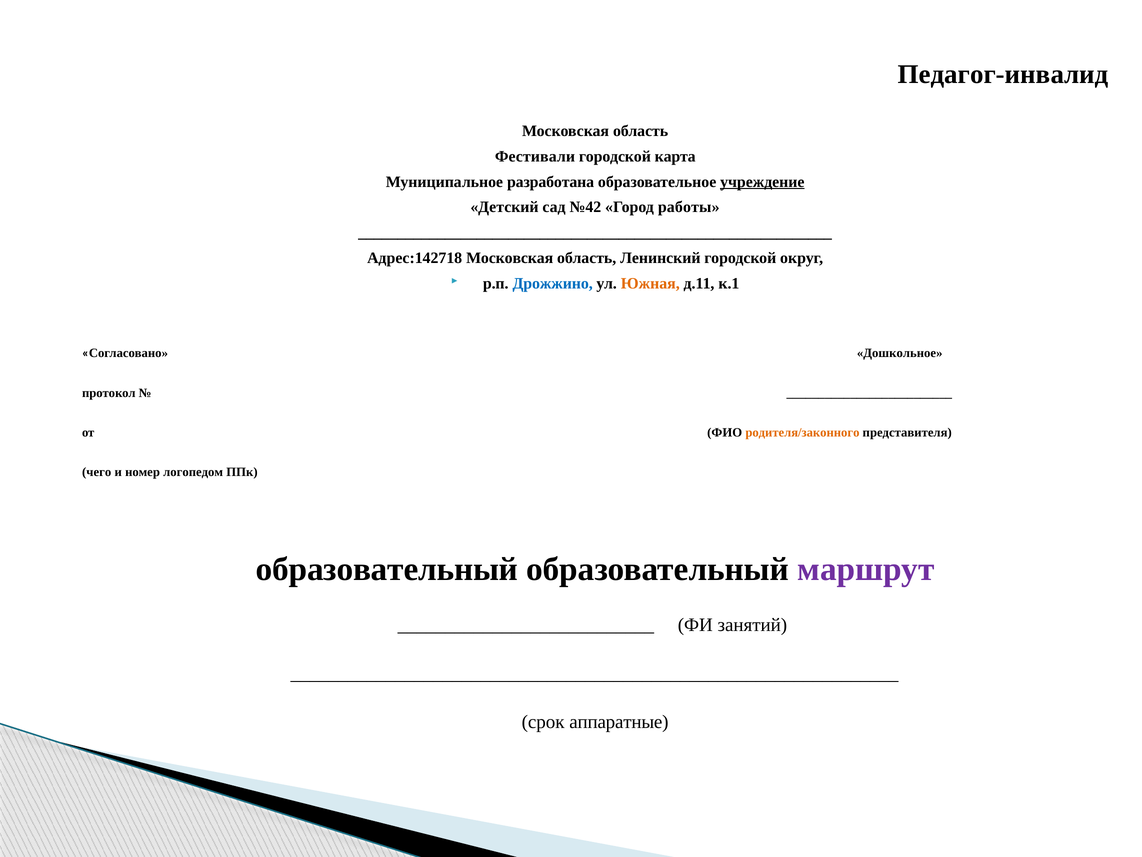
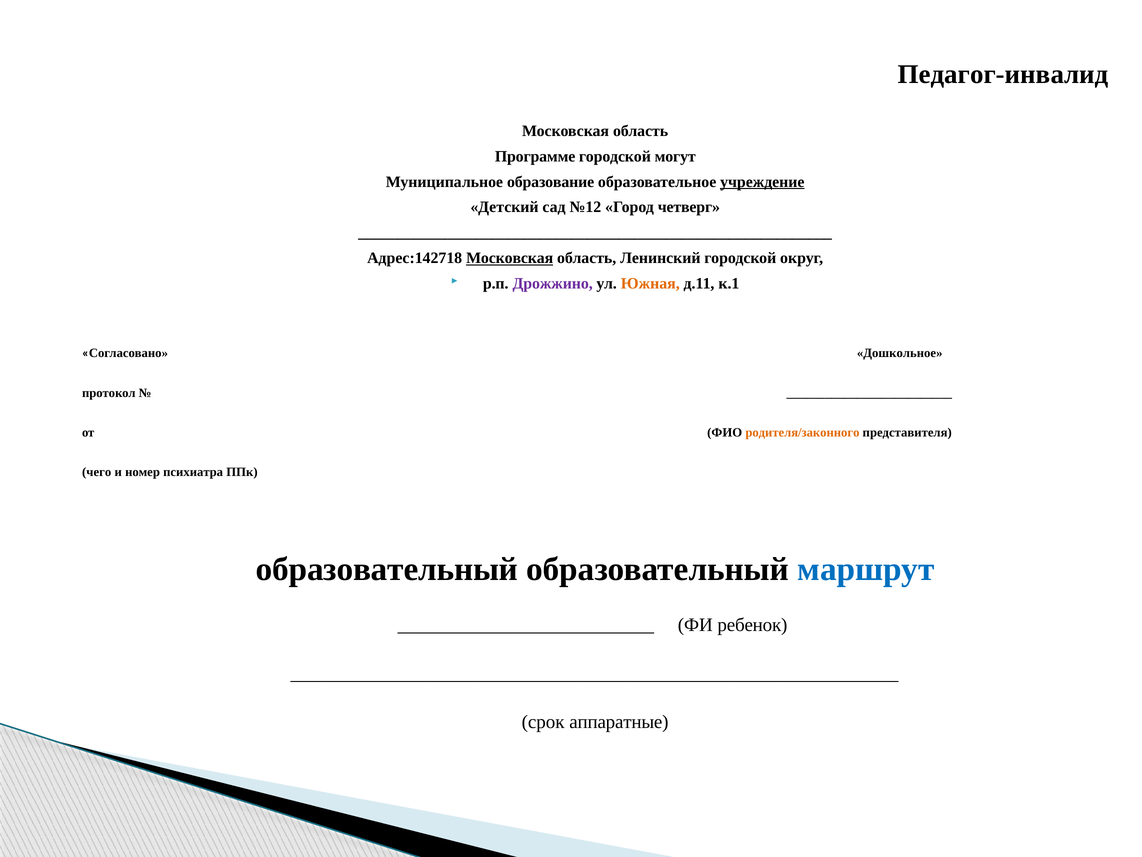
Фестивали: Фестивали -> Программе
карта: карта -> могут
разработана: разработана -> образование
№42: №42 -> №12
работы: работы -> четверг
Московская at (510, 258) underline: none -> present
Дрожжино colour: blue -> purple
логопедом: логопедом -> психиатра
маршрут colour: purple -> blue
занятий: занятий -> ребенок
